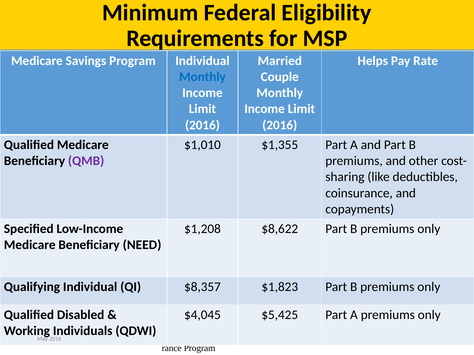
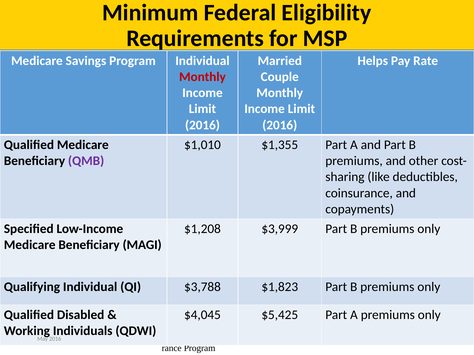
Monthly at (202, 77) colour: blue -> red
$8,622: $8,622 -> $3,999
NEED: NEED -> MAGI
$8,357: $8,357 -> $3,788
